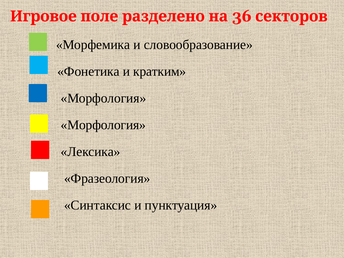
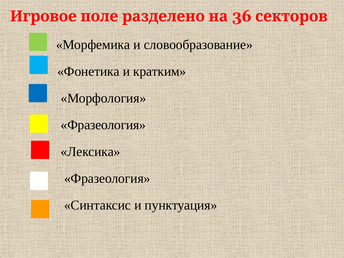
Морфология at (103, 125): Морфология -> Фразеология
